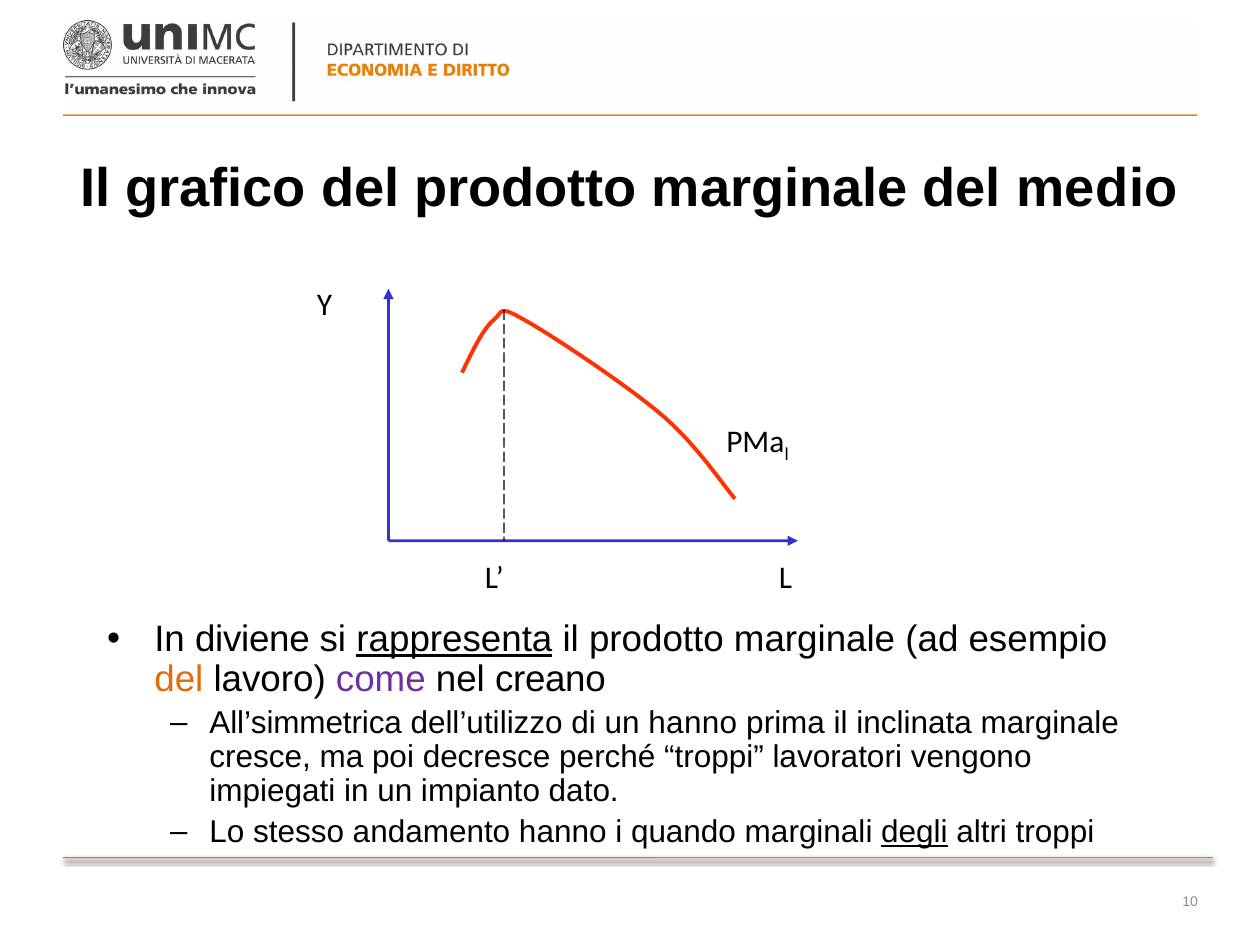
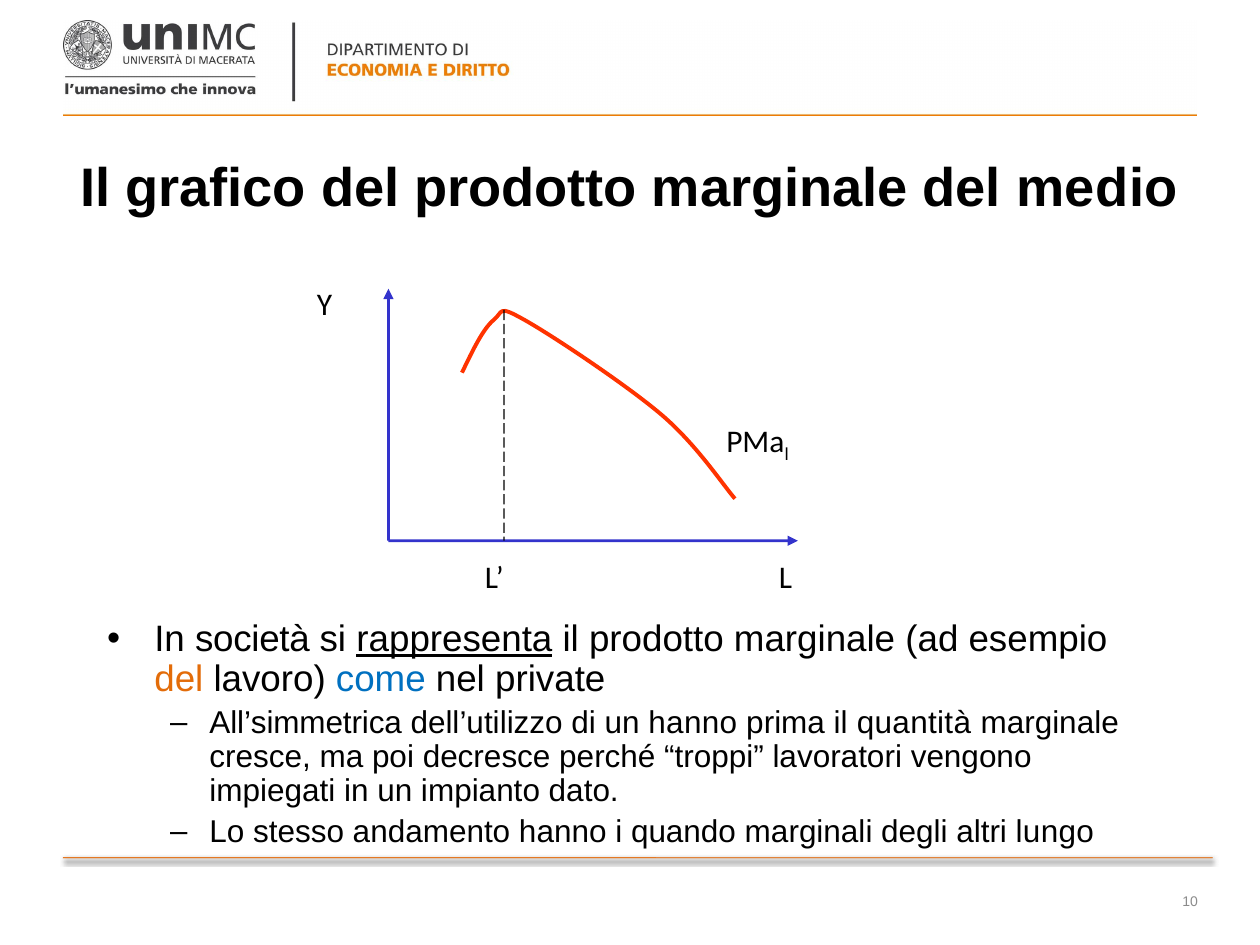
diviene: diviene -> società
come colour: purple -> blue
creano: creano -> private
inclinata: inclinata -> quantità
degli underline: present -> none
altri troppi: troppi -> lungo
